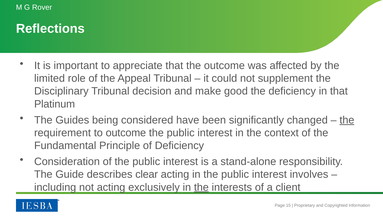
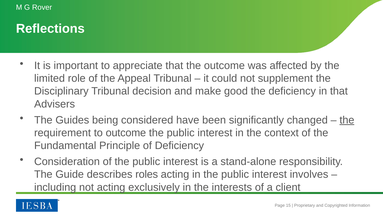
Platinum: Platinum -> Advisers
clear: clear -> roles
the at (201, 187) underline: present -> none
